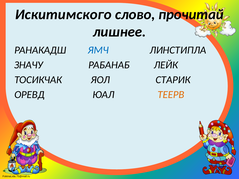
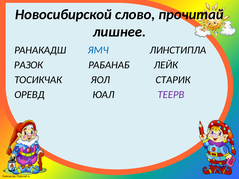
Искитимского: Искитимского -> Новосибирской
ЗНАЧУ: ЗНАЧУ -> РАЗОК
ТЕЕРВ colour: orange -> purple
